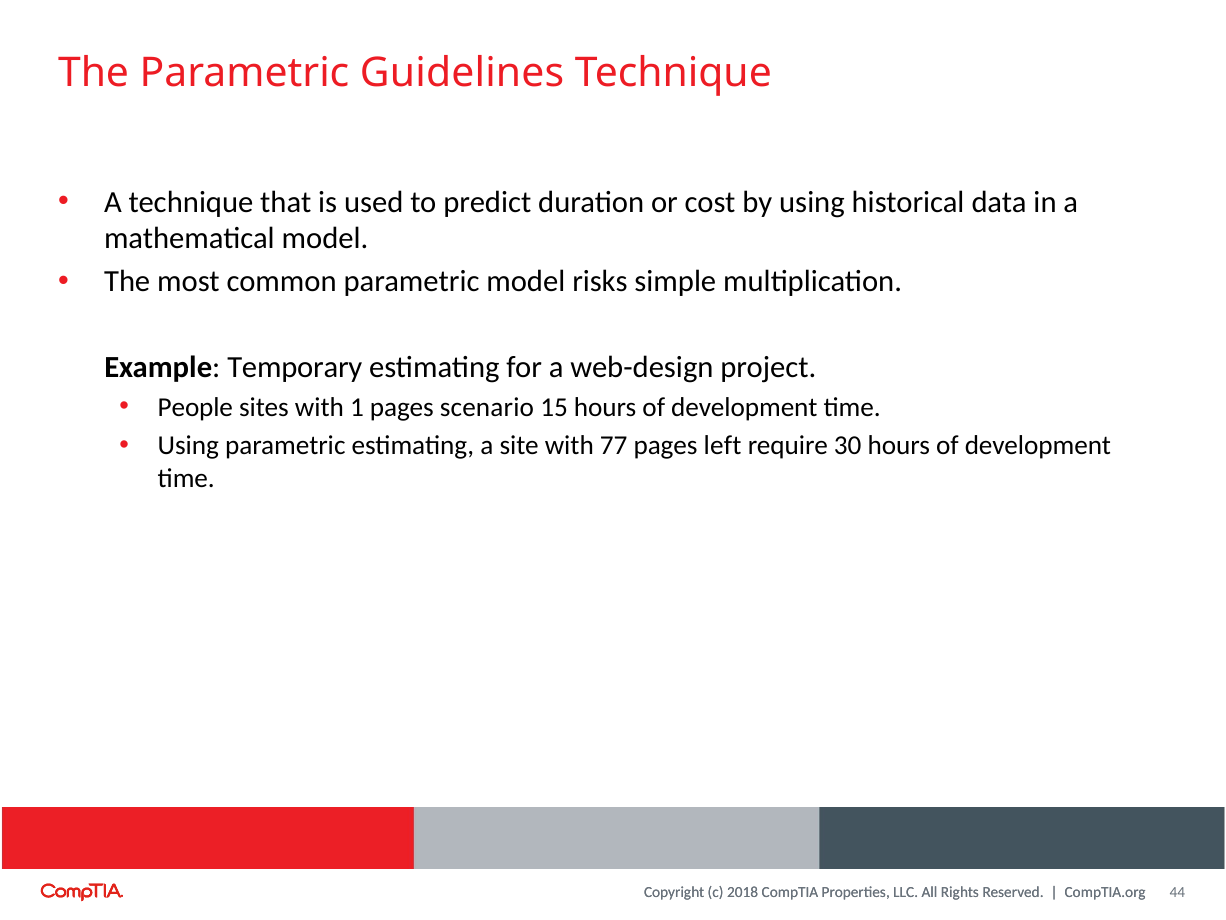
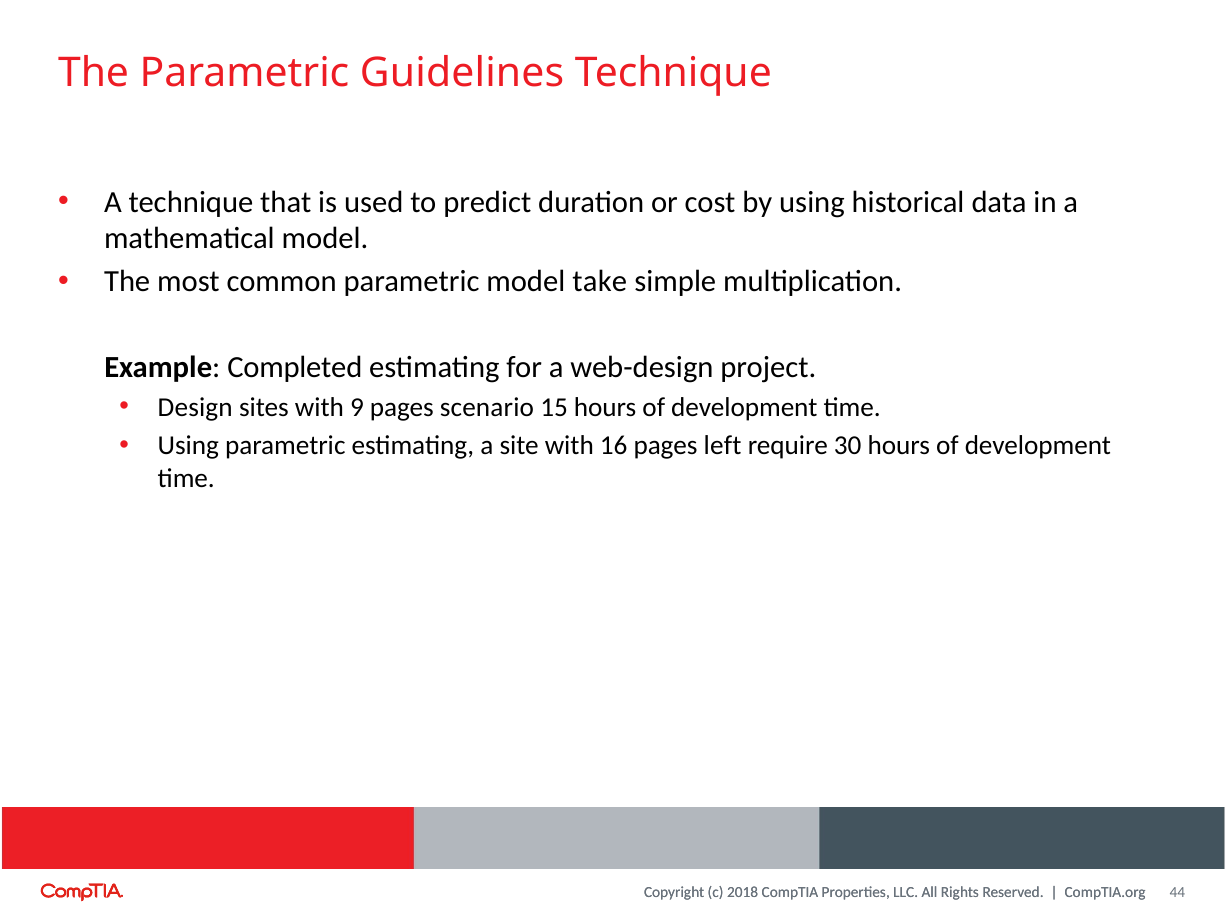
risks: risks -> take
Temporary: Temporary -> Completed
People: People -> Design
1: 1 -> 9
77: 77 -> 16
